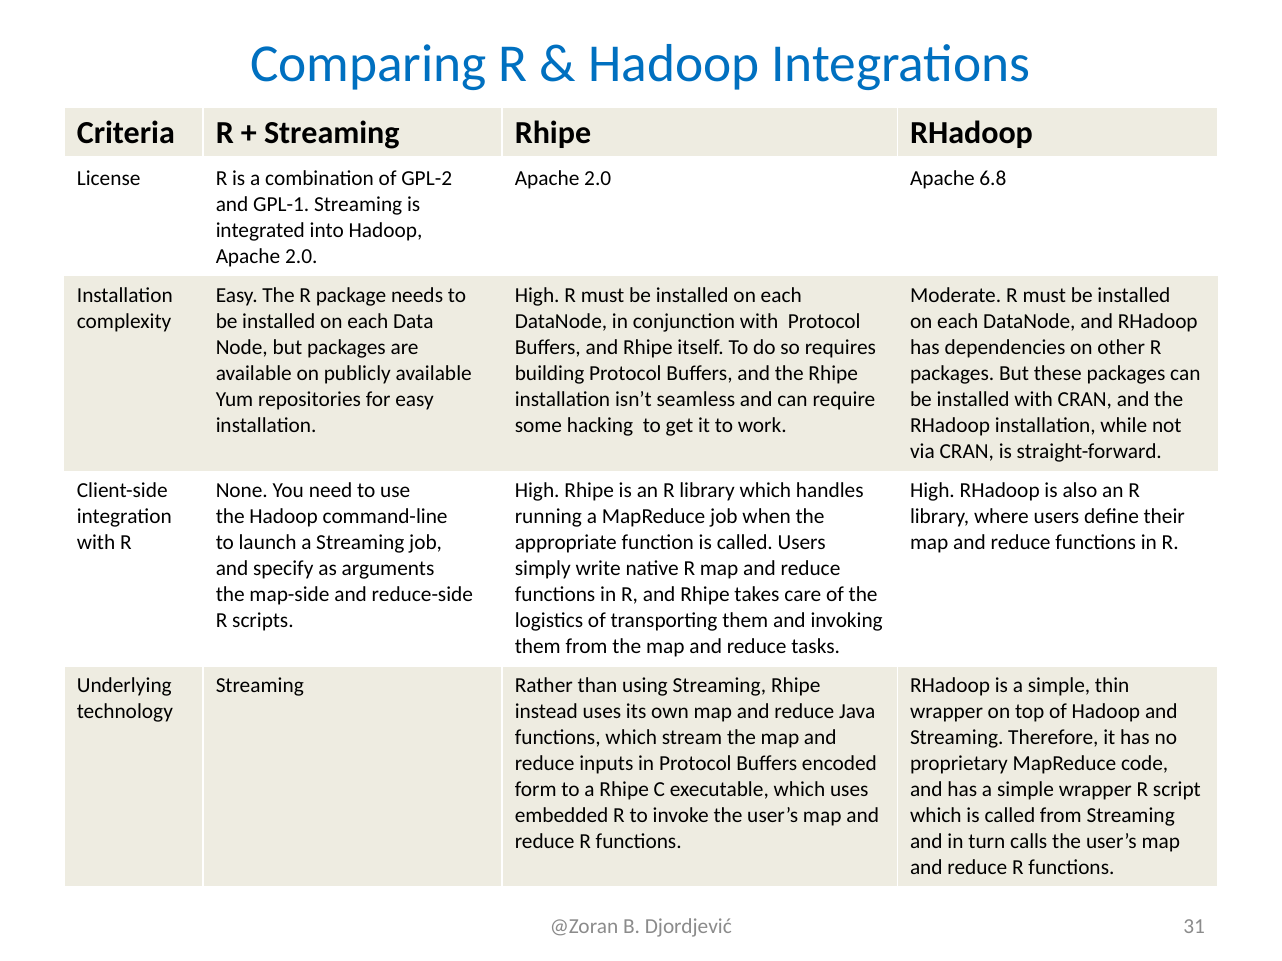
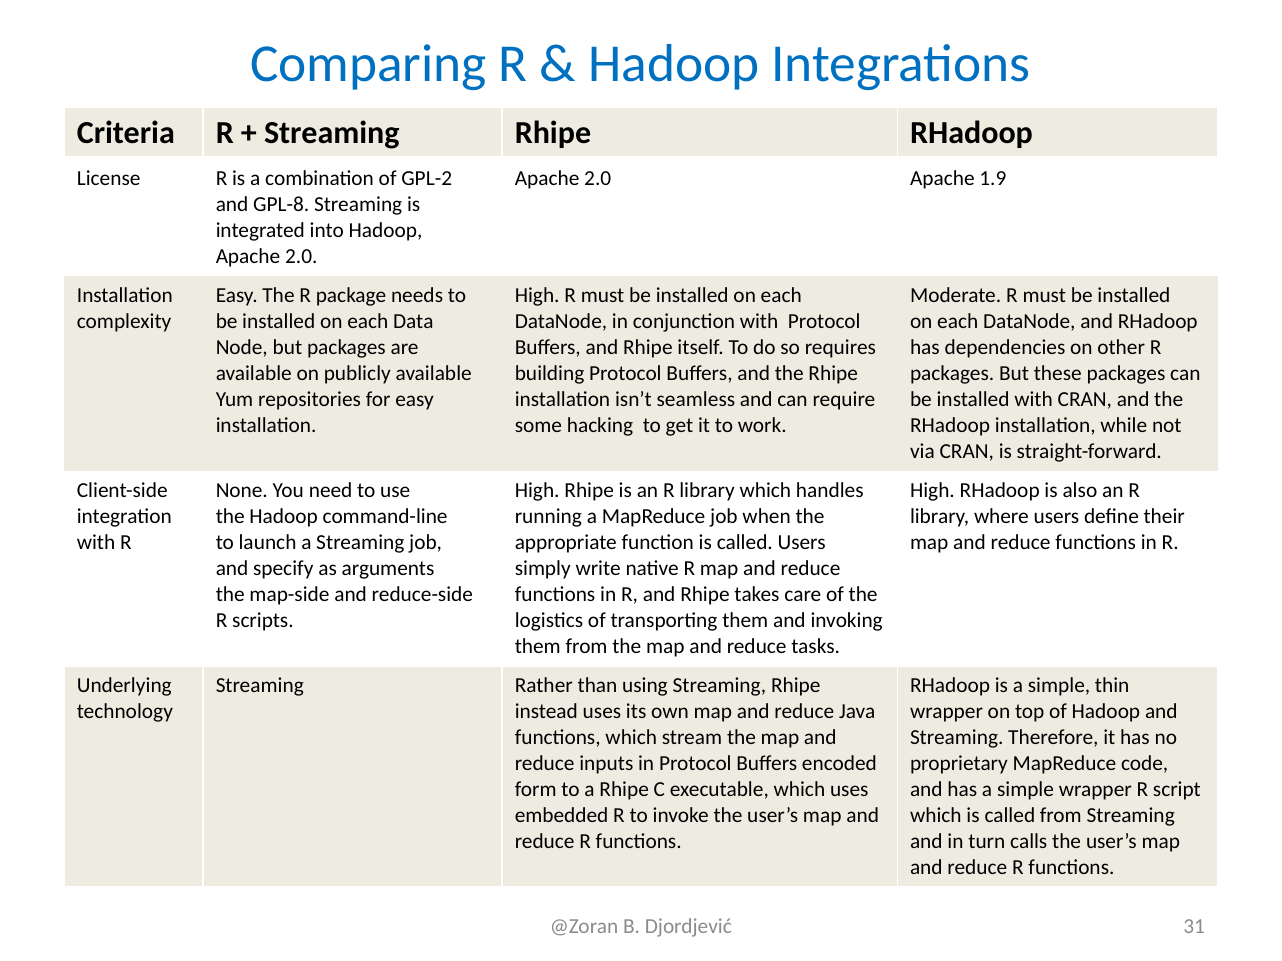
6.8: 6.8 -> 1.9
GPL-1: GPL-1 -> GPL-8
